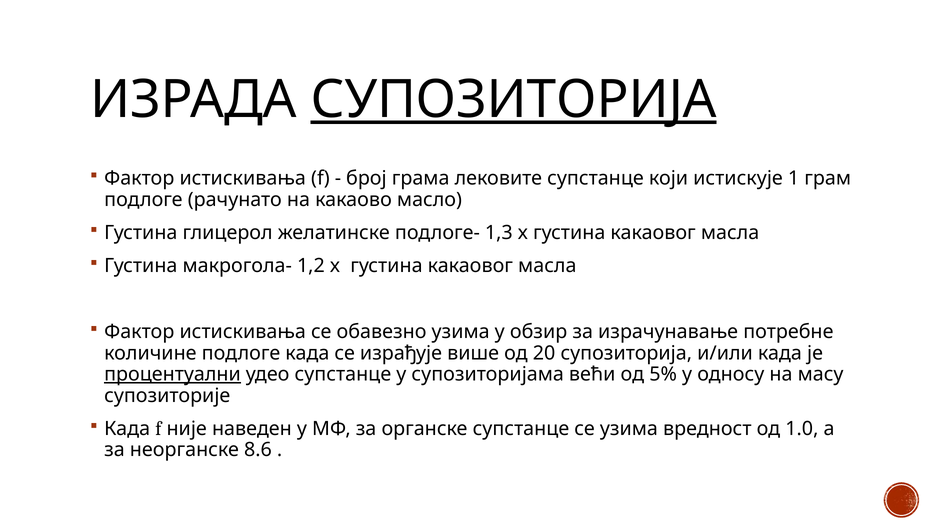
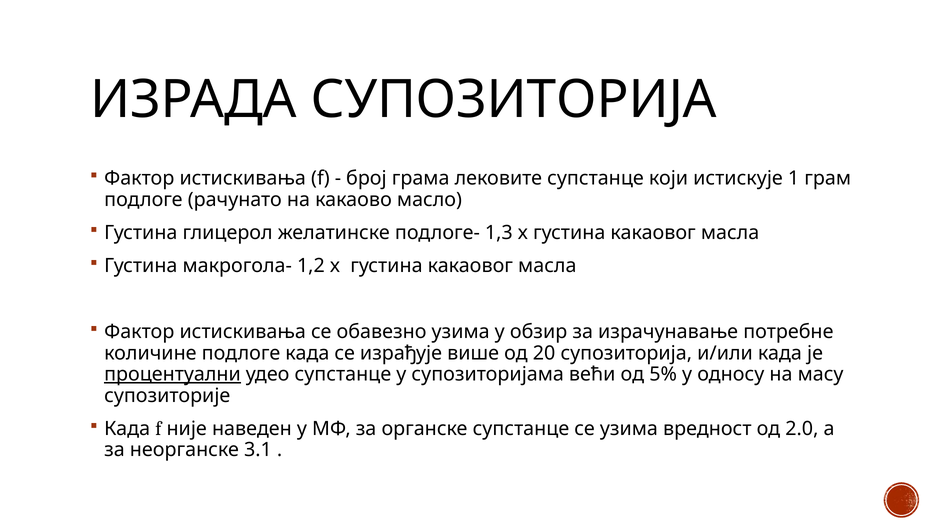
СУПОЗИТОРИЈА at (514, 100) underline: present -> none
1.0: 1.0 -> 2.0
8.6: 8.6 -> 3.1
